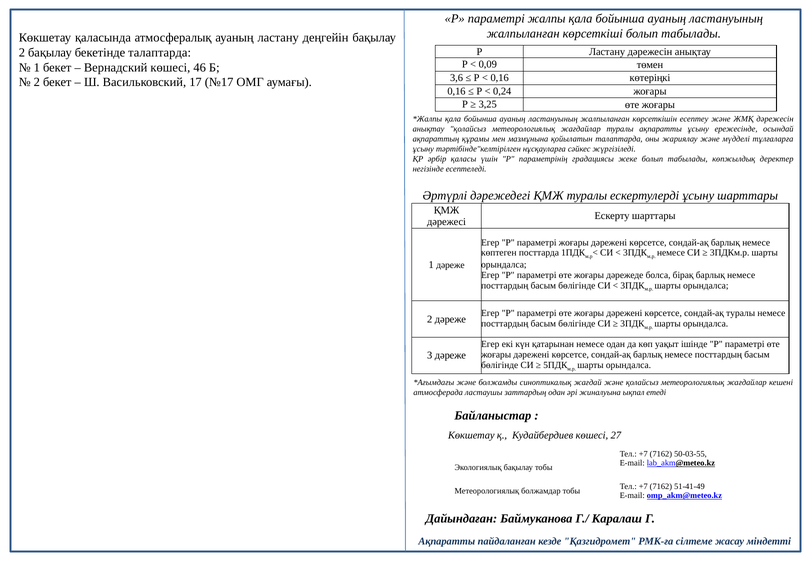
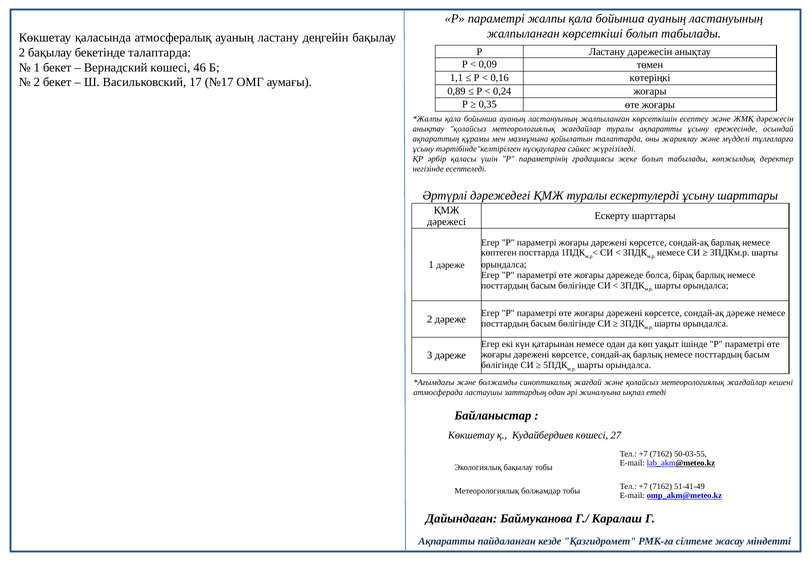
3,6: 3,6 -> 1,1
0,16 at (456, 91): 0,16 -> 0,89
3,25: 3,25 -> 0,35
сондай-ақ туралы: туралы -> дәреже
